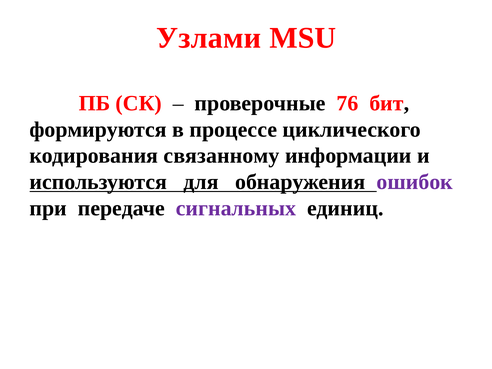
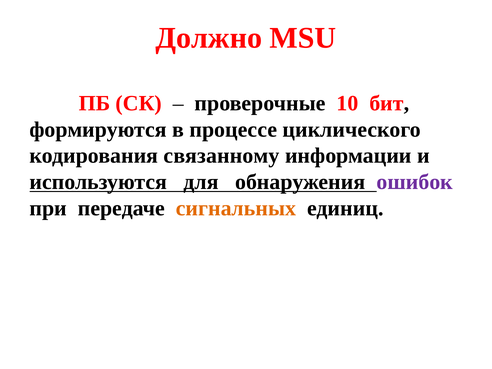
Узлами: Узлами -> Должно
76: 76 -> 10
сигнальных colour: purple -> orange
